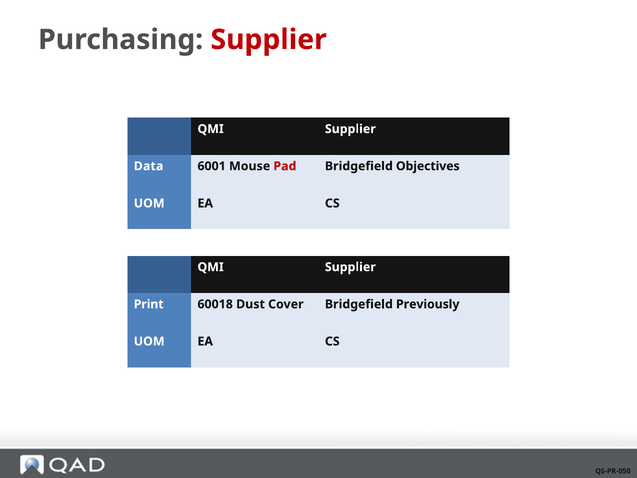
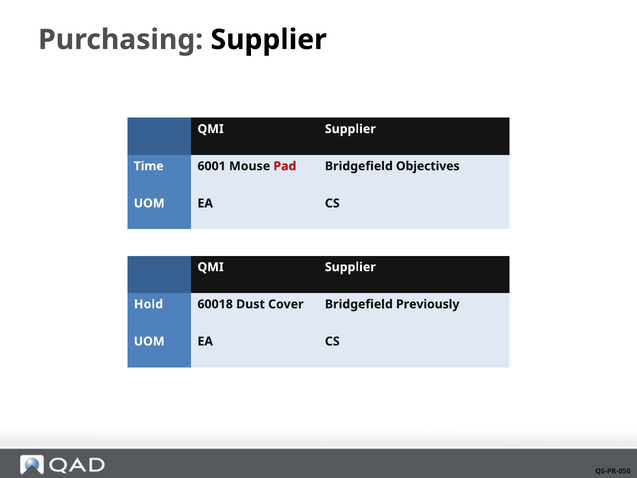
Supplier at (269, 40) colour: red -> black
Data: Data -> Time
Print: Print -> Hold
